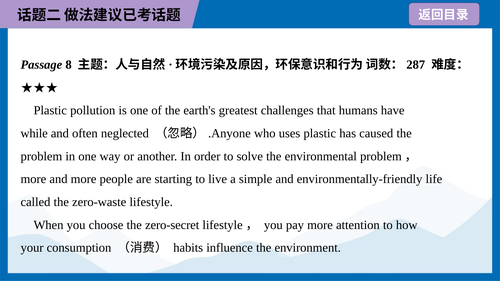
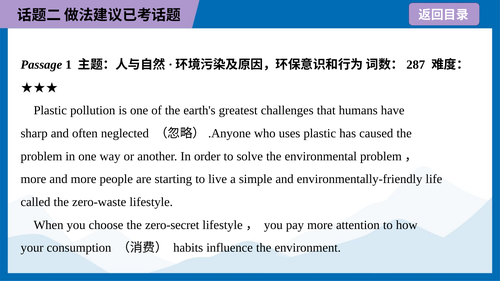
8: 8 -> 1
while: while -> sharp
